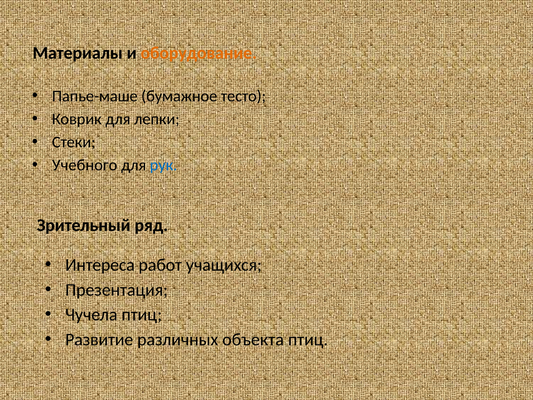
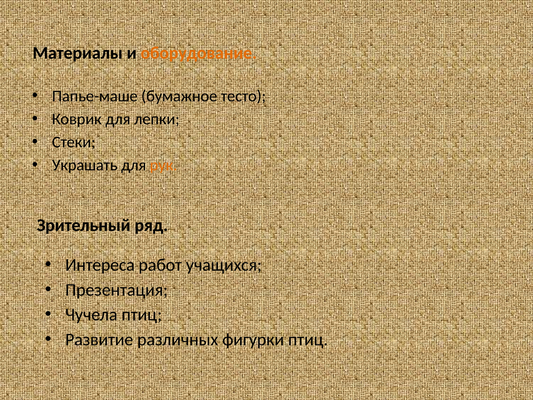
Учебного: Учебного -> Украшать
рук colour: blue -> orange
объекта: объекта -> фигурки
